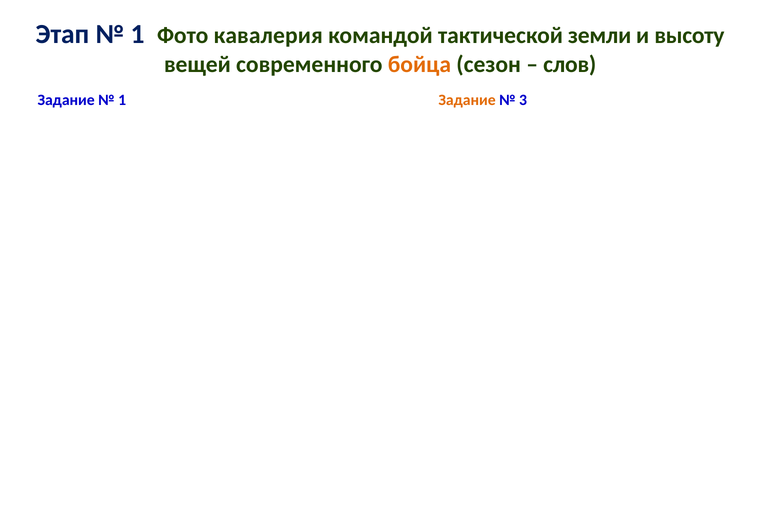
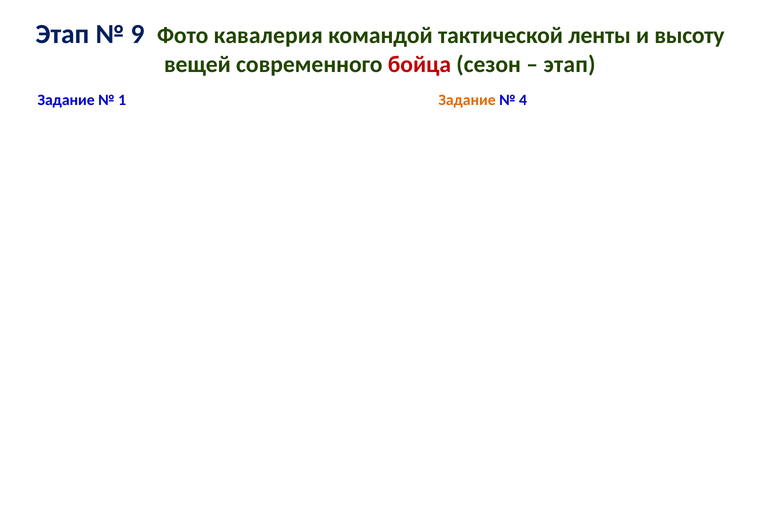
1 at (138, 34): 1 -> 9
земли: земли -> ленты
бойца colour: orange -> red
слов at (570, 64): слов -> этап
3: 3 -> 4
